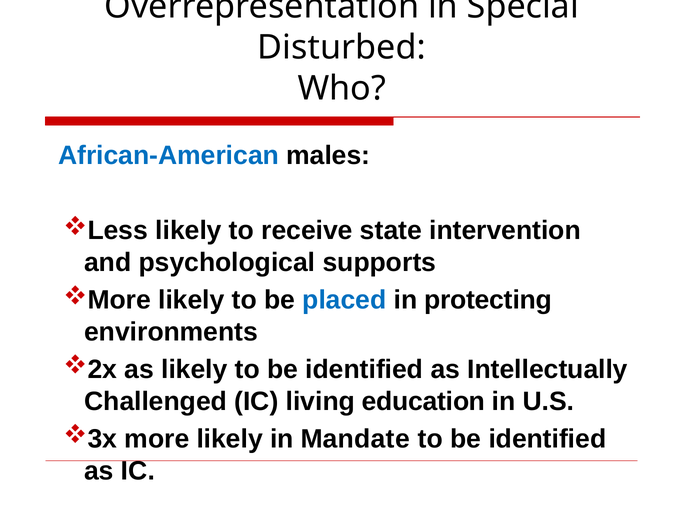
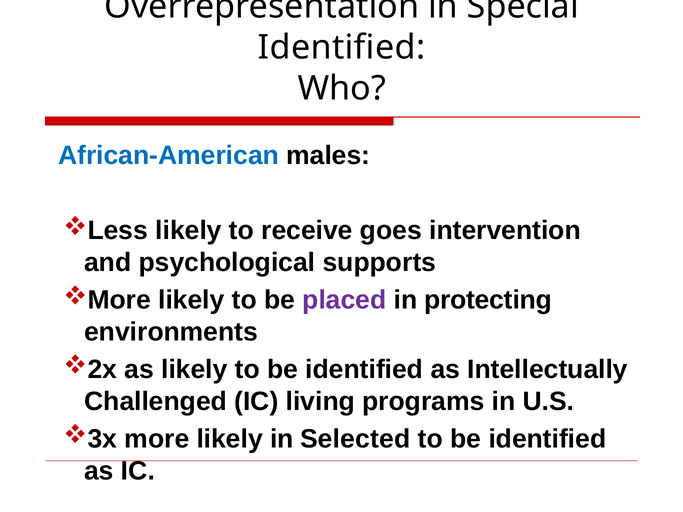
Disturbed at (342, 48): Disturbed -> Identified
state: state -> goes
placed colour: blue -> purple
education: education -> programs
Mandate: Mandate -> Selected
